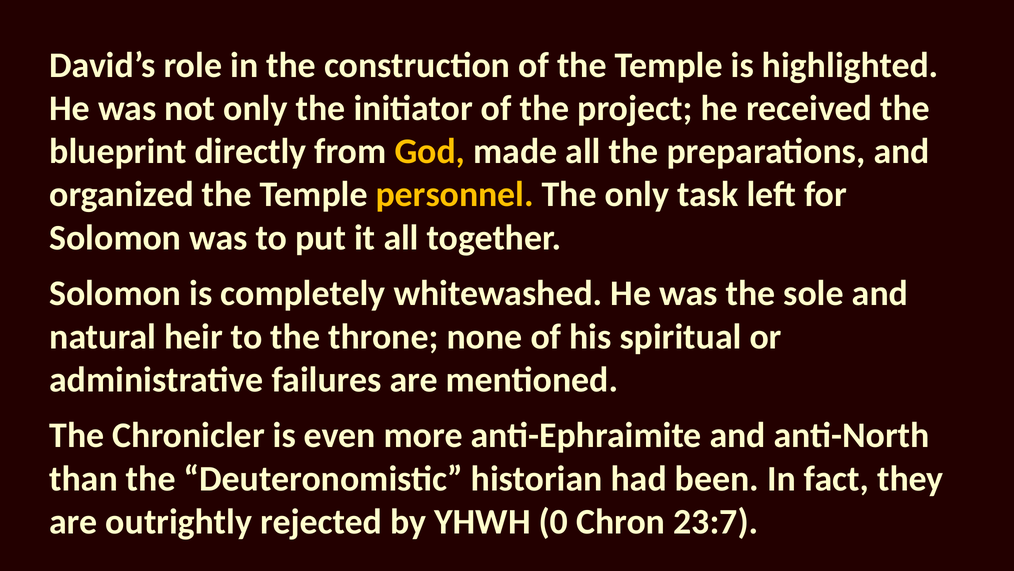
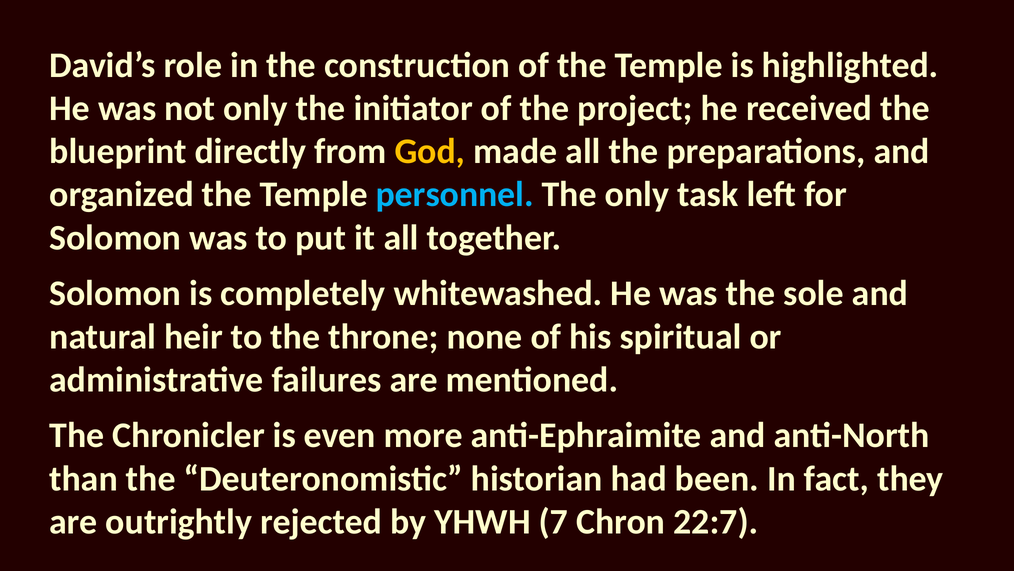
personnel colour: yellow -> light blue
0: 0 -> 7
23:7: 23:7 -> 22:7
